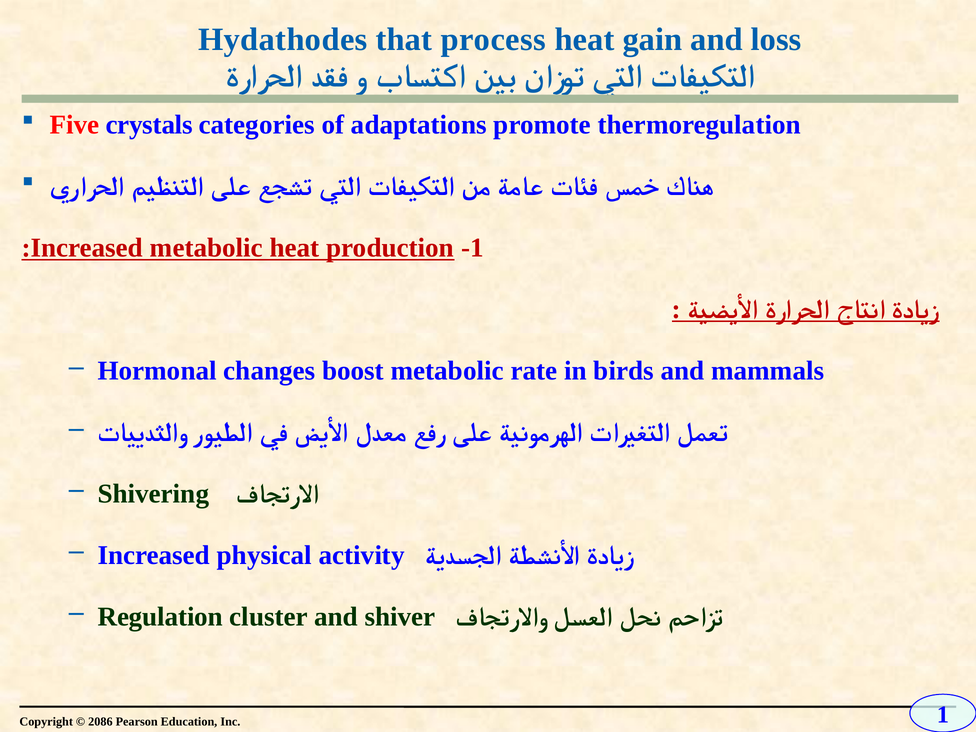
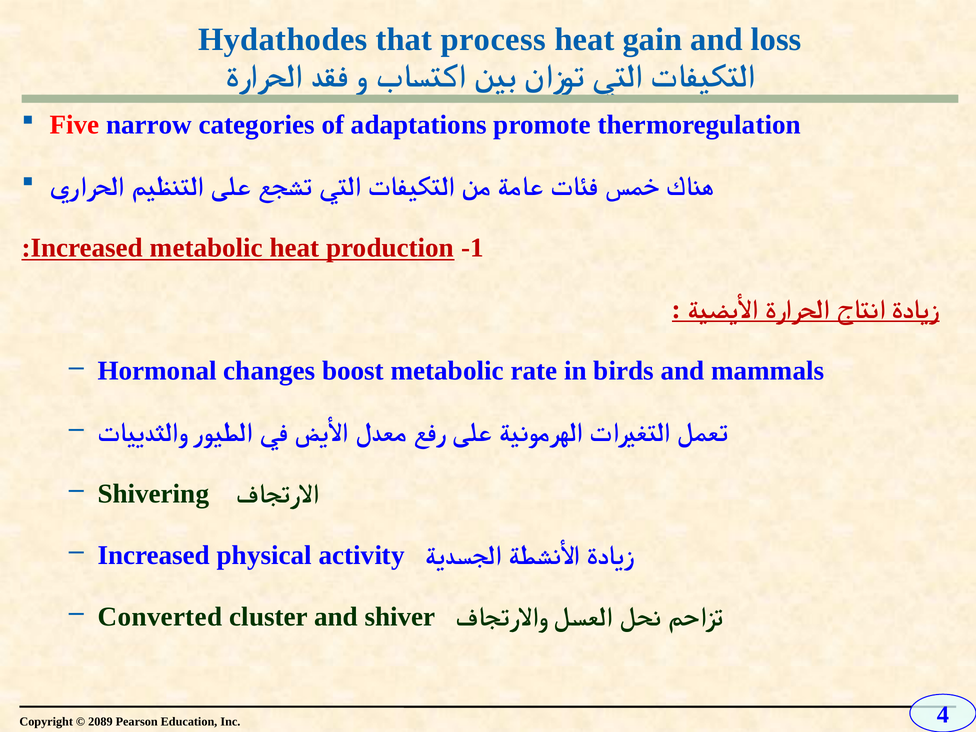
crystals: crystals -> narrow
Regulation: Regulation -> Converted
2086: 2086 -> 2089
Inc 1: 1 -> 4
